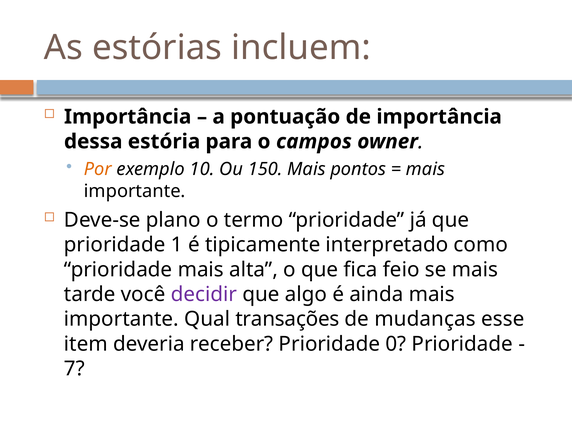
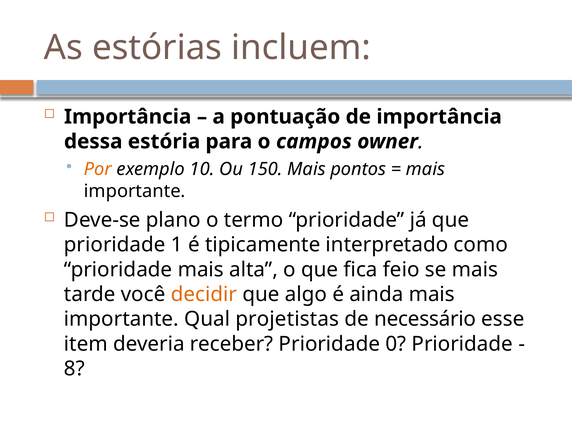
decidir colour: purple -> orange
transações: transações -> projetistas
mudanças: mudanças -> necessário
7: 7 -> 8
